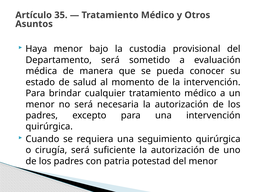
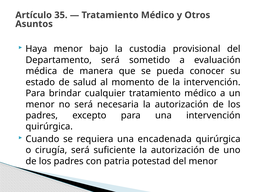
seguimiento: seguimiento -> encadenada
